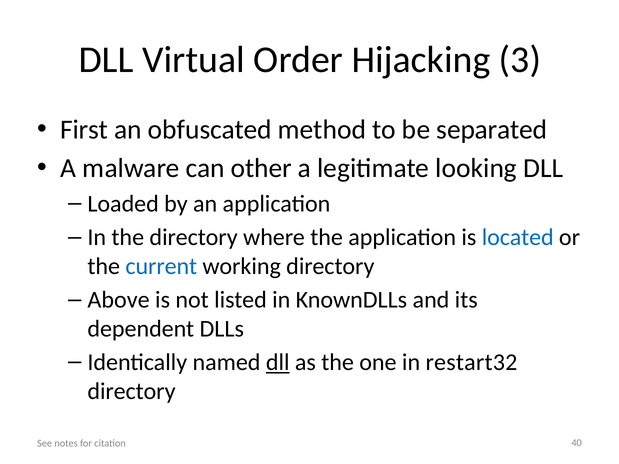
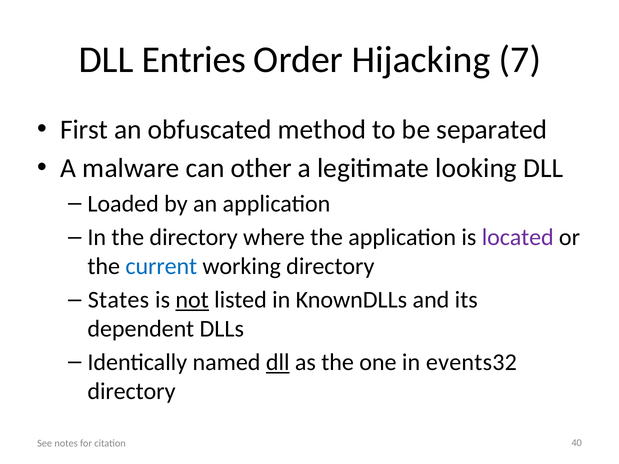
Virtual: Virtual -> Entries
3: 3 -> 7
located colour: blue -> purple
Above: Above -> States
not underline: none -> present
restart32: restart32 -> events32
